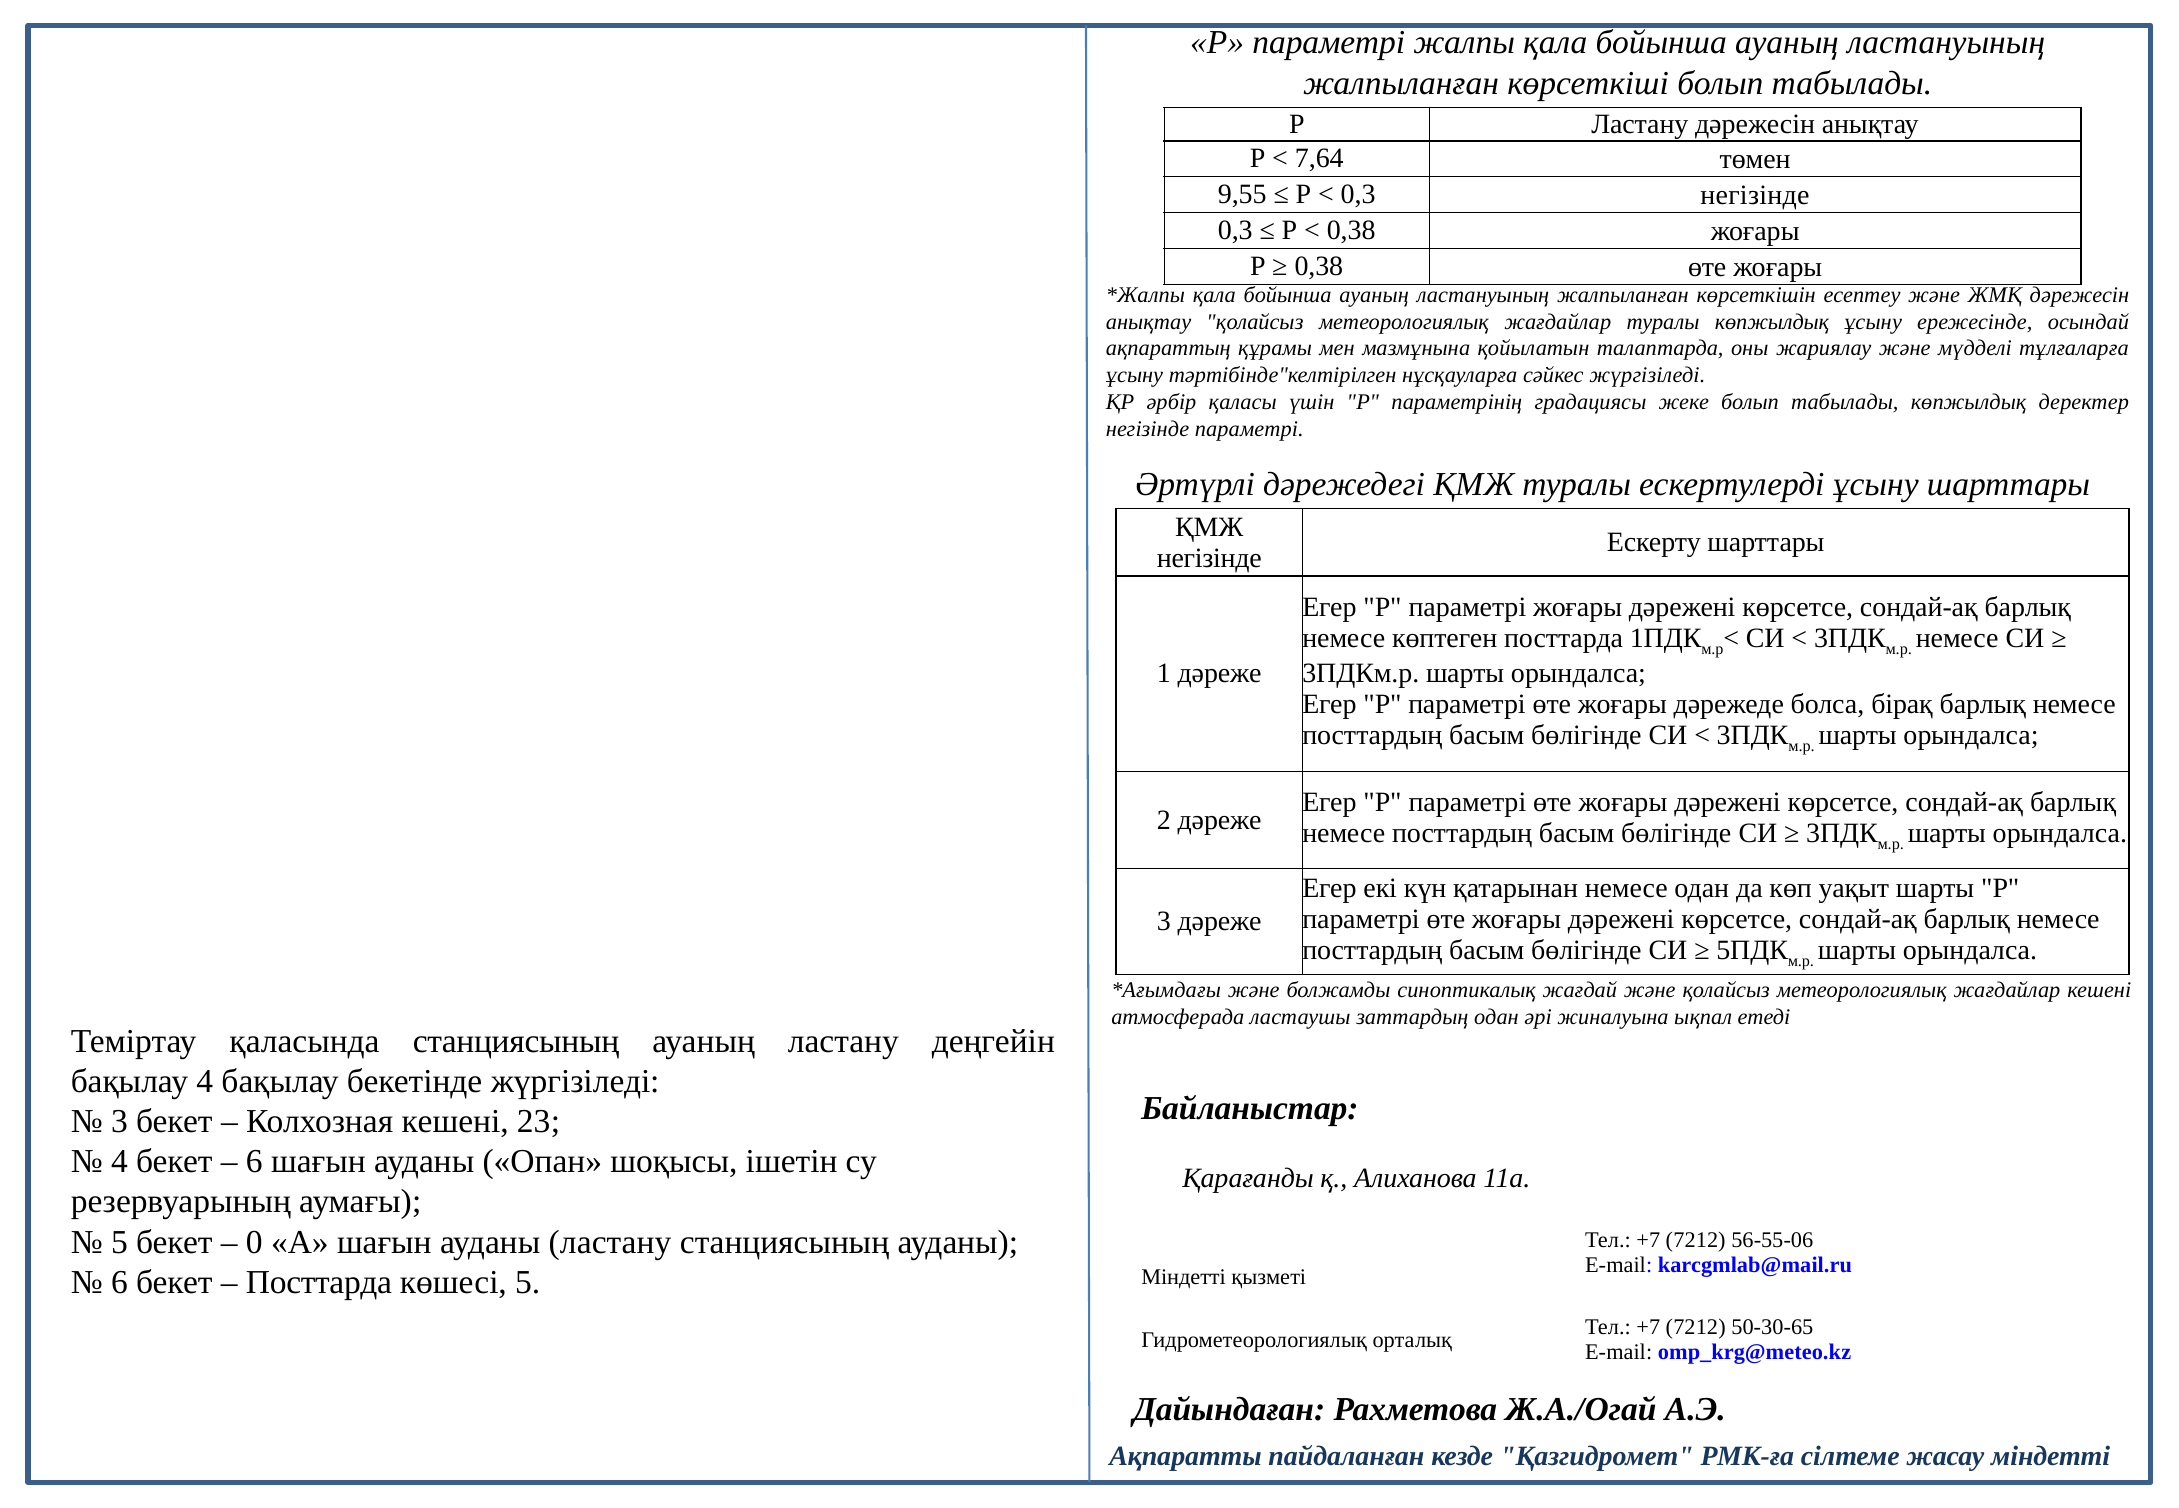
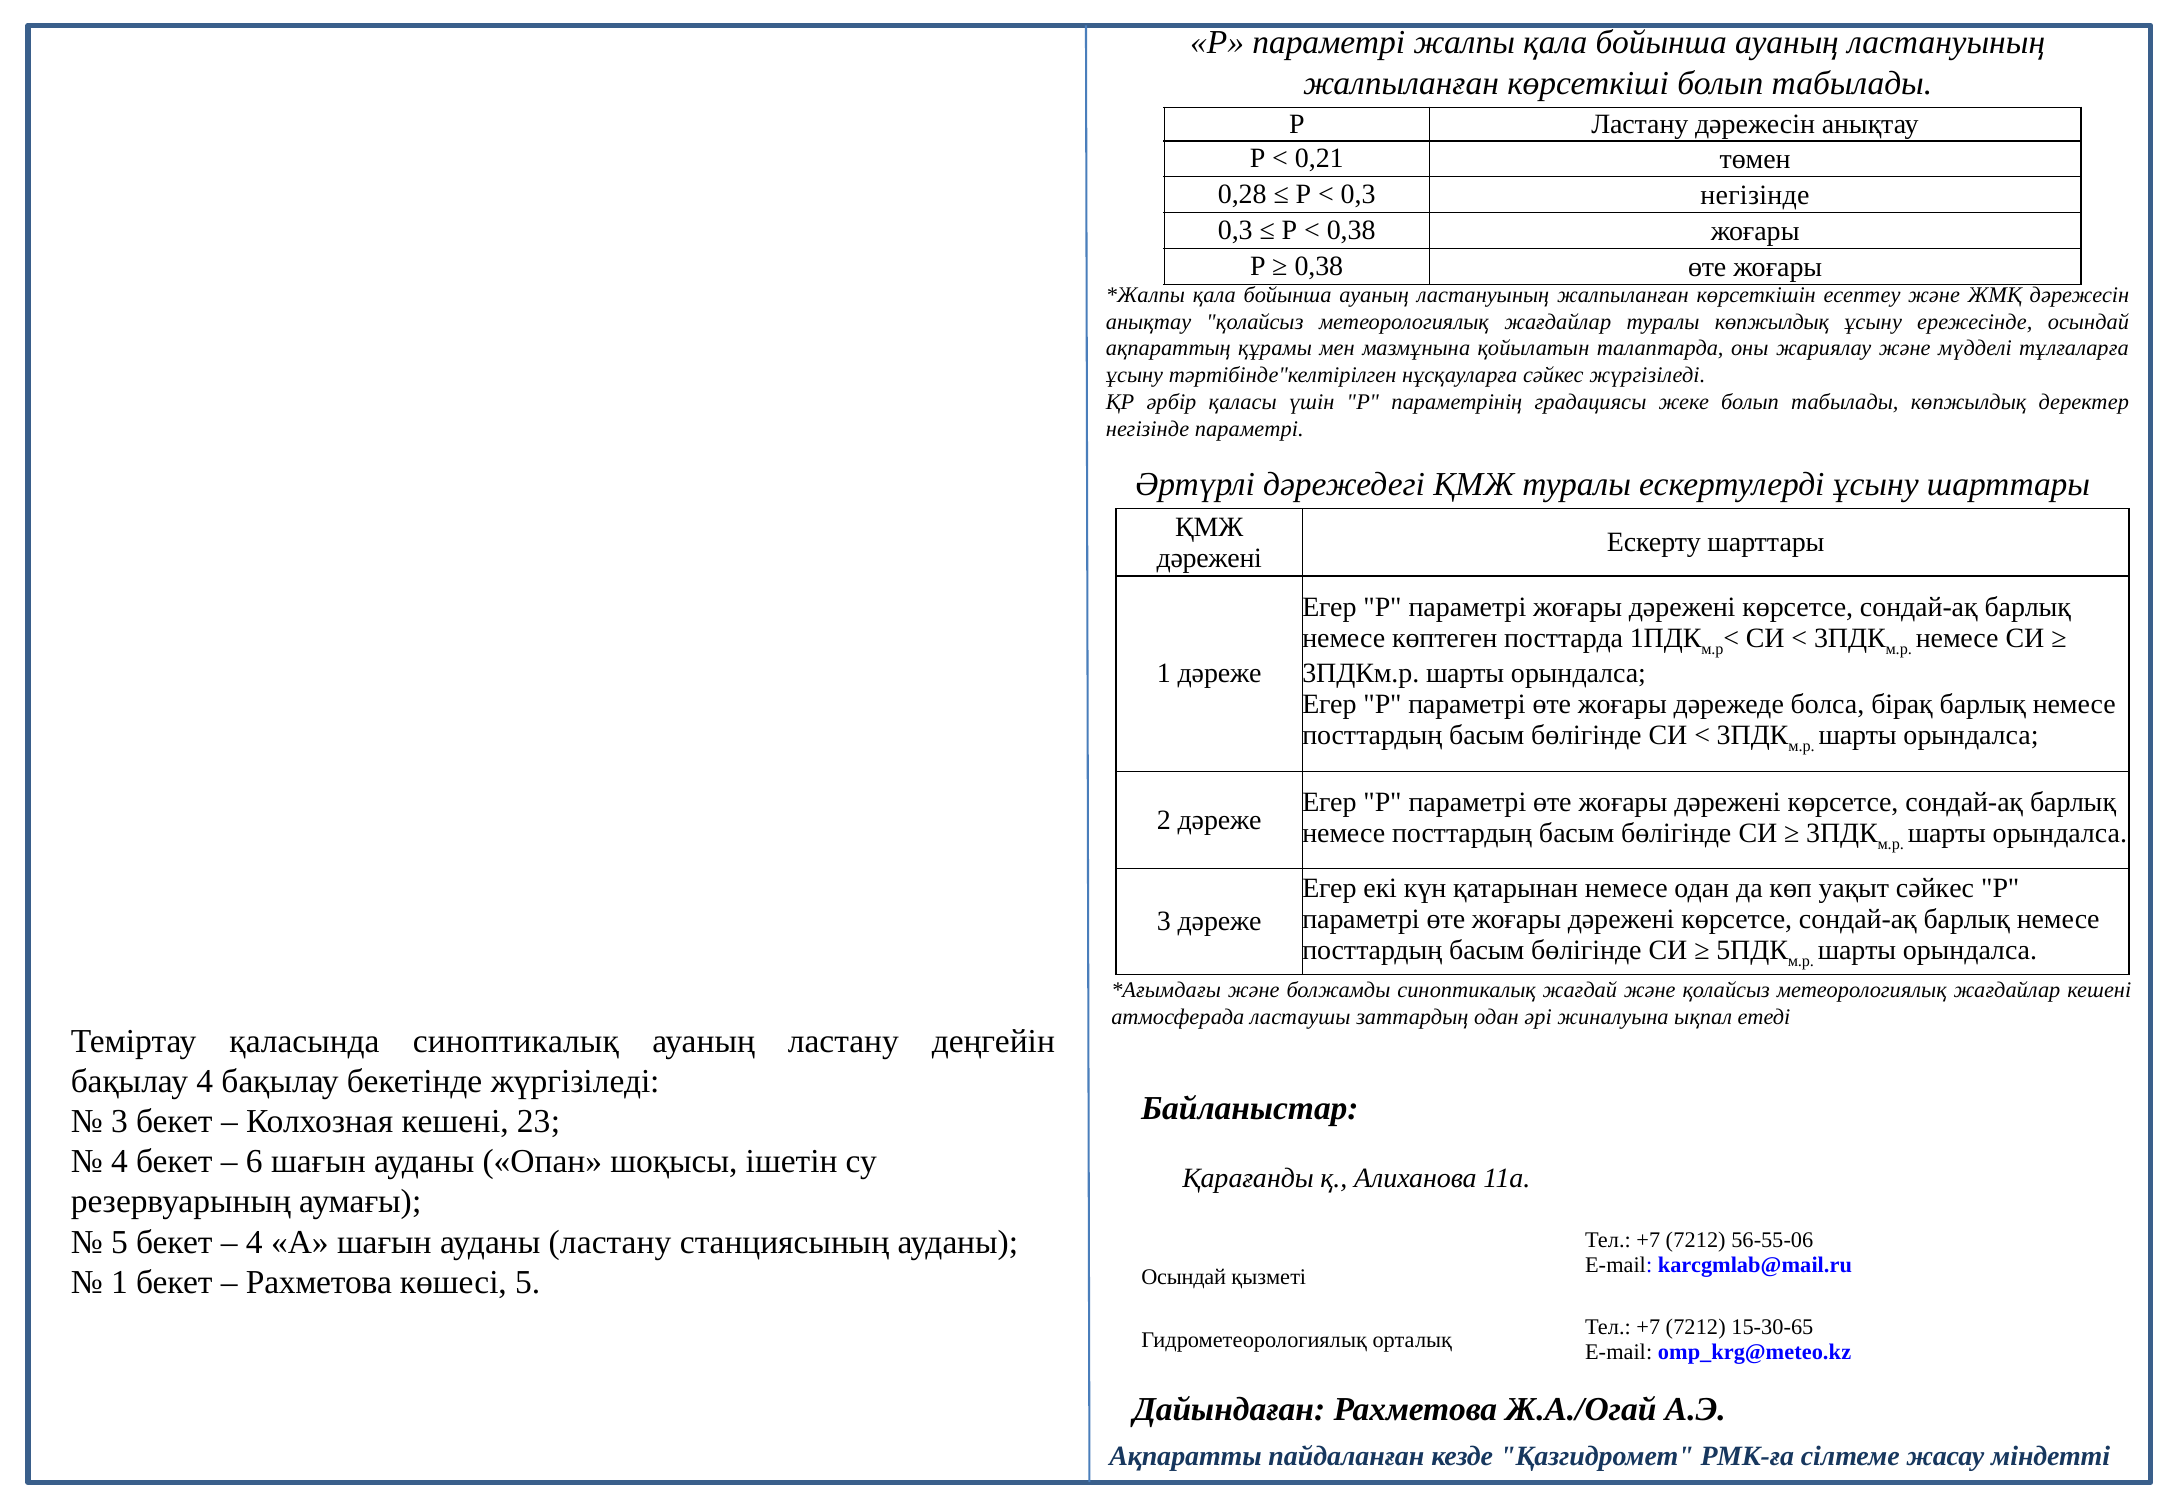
7,64: 7,64 -> 0,21
9,55: 9,55 -> 0,28
негізінде at (1209, 558): негізінде -> дәрежені
уақыт шарты: шарты -> сәйкес
қаласында станциясының: станциясының -> синоптикалық
0 at (254, 1242): 0 -> 4
6 at (119, 1283): 6 -> 1
Посттарда at (319, 1283): Посттарда -> Рахметова
Міндетті at (1184, 1278): Міндетті -> Осындай
50-30-65: 50-30-65 -> 15-30-65
